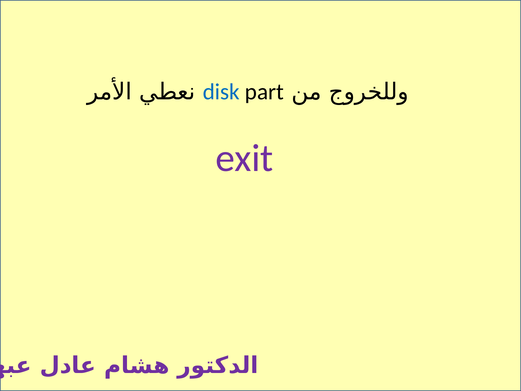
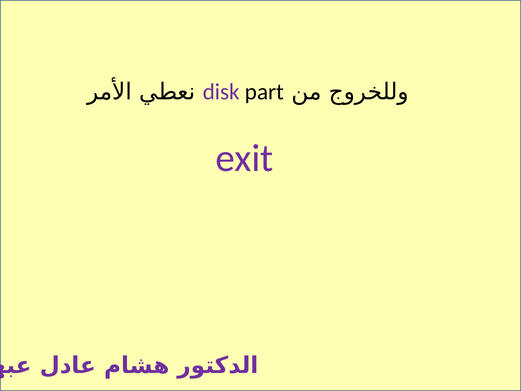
disk colour: blue -> purple
